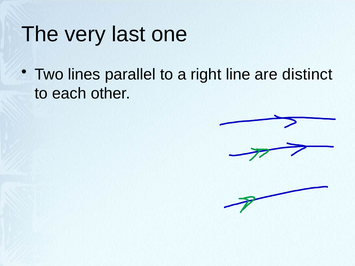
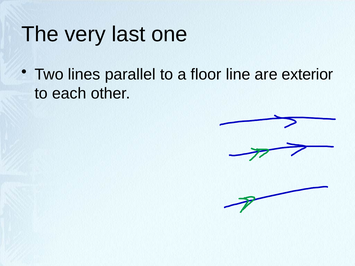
right: right -> floor
distinct: distinct -> exterior
